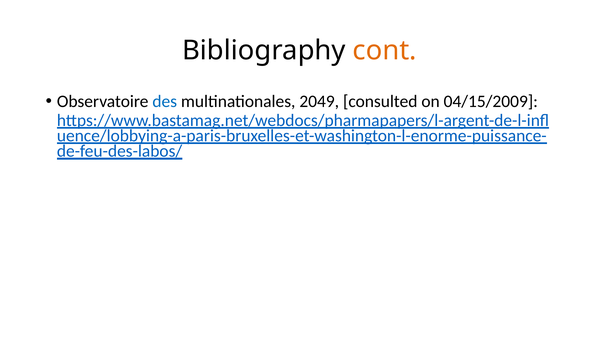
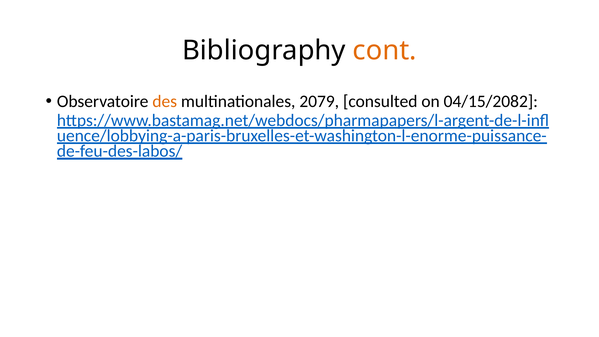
des colour: blue -> orange
2049: 2049 -> 2079
04/15/2009: 04/15/2009 -> 04/15/2082
